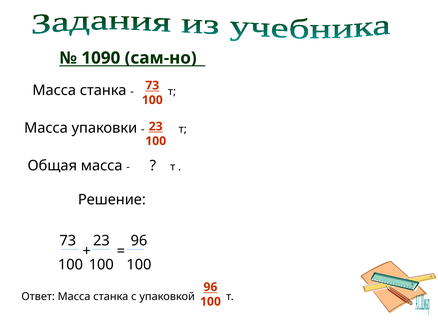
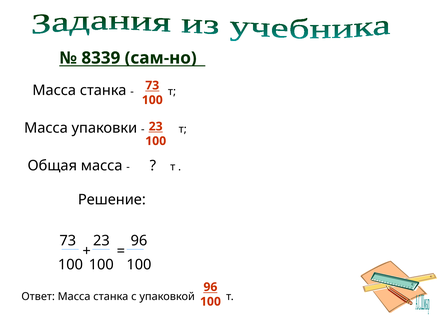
1090: 1090 -> 8339
